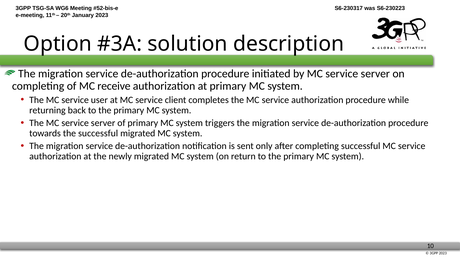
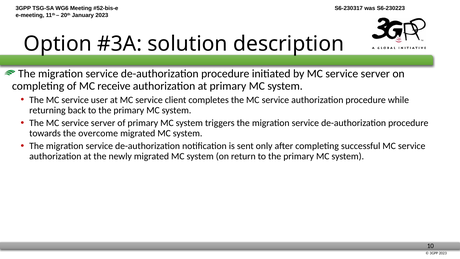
the successful: successful -> overcome
